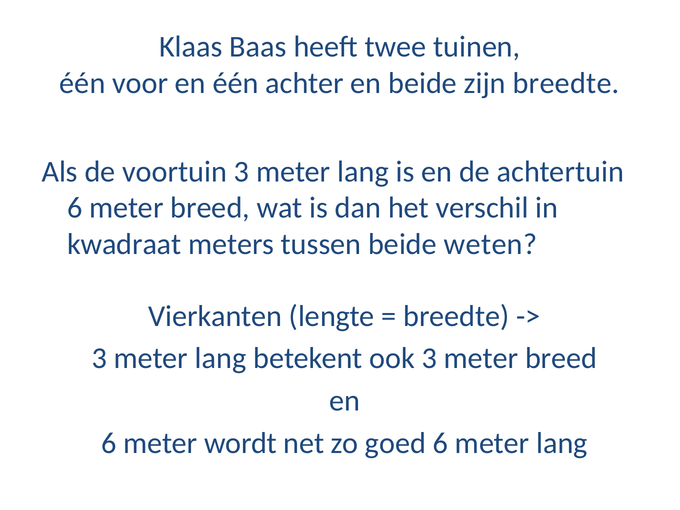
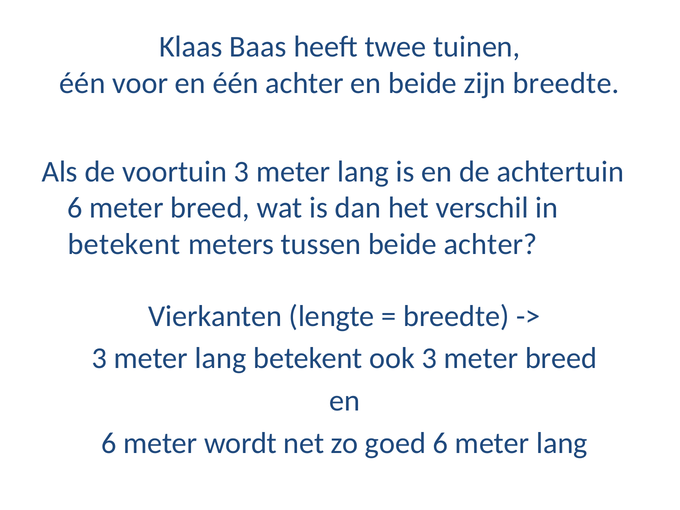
kwadraat at (124, 244): kwadraat -> betekent
beide weten: weten -> achter
